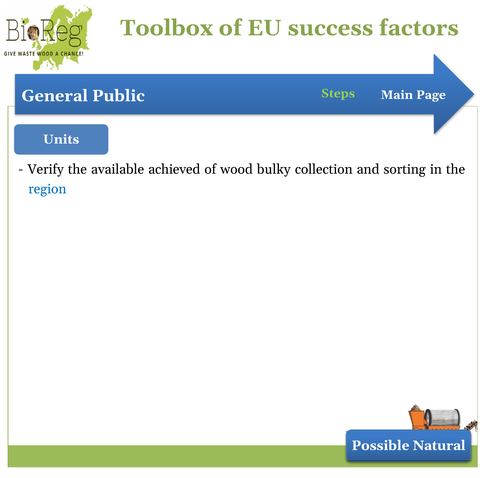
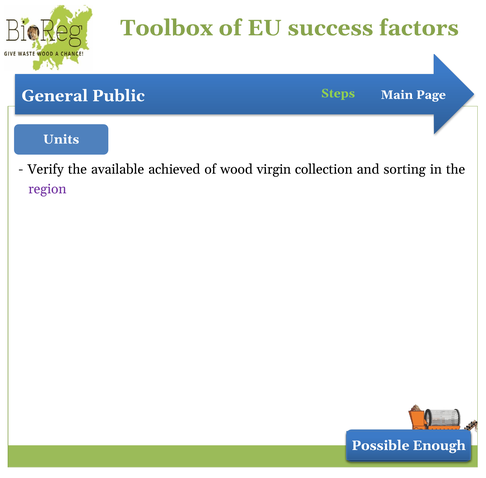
bulky: bulky -> virgin
region colour: blue -> purple
Natural: Natural -> Enough
